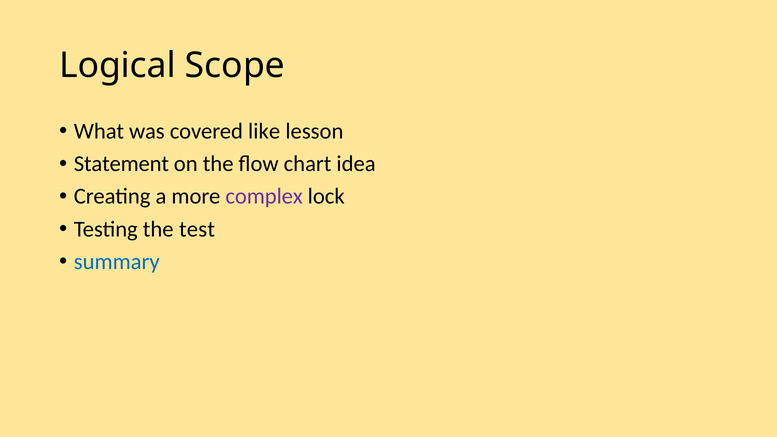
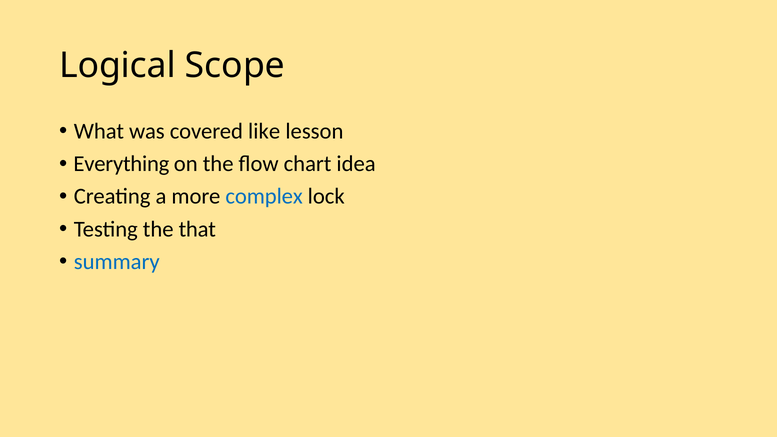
Statement: Statement -> Everything
complex colour: purple -> blue
test: test -> that
